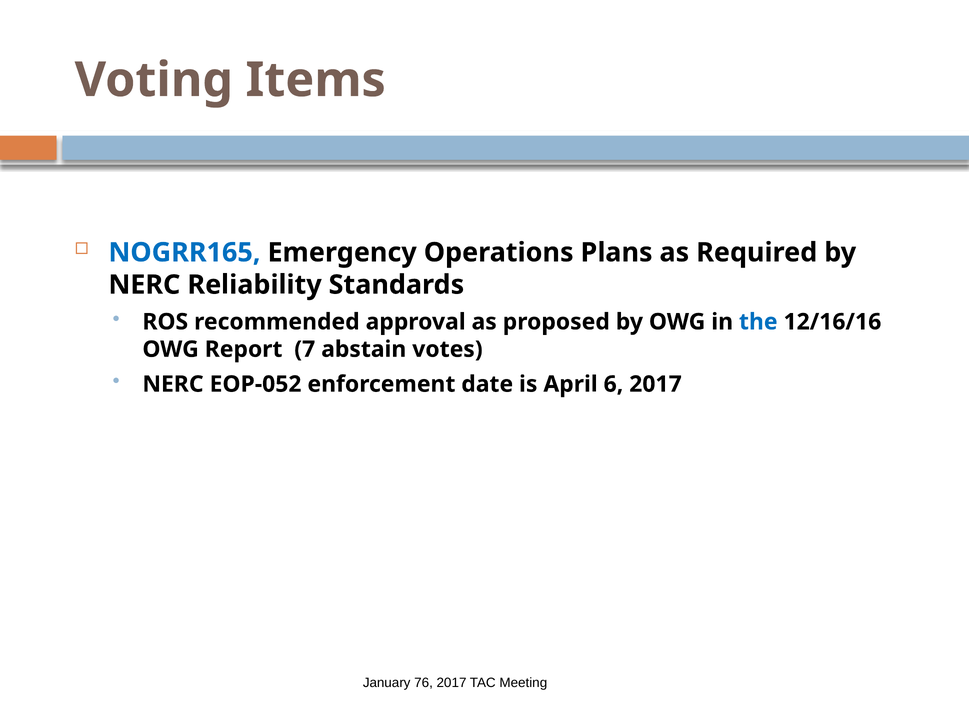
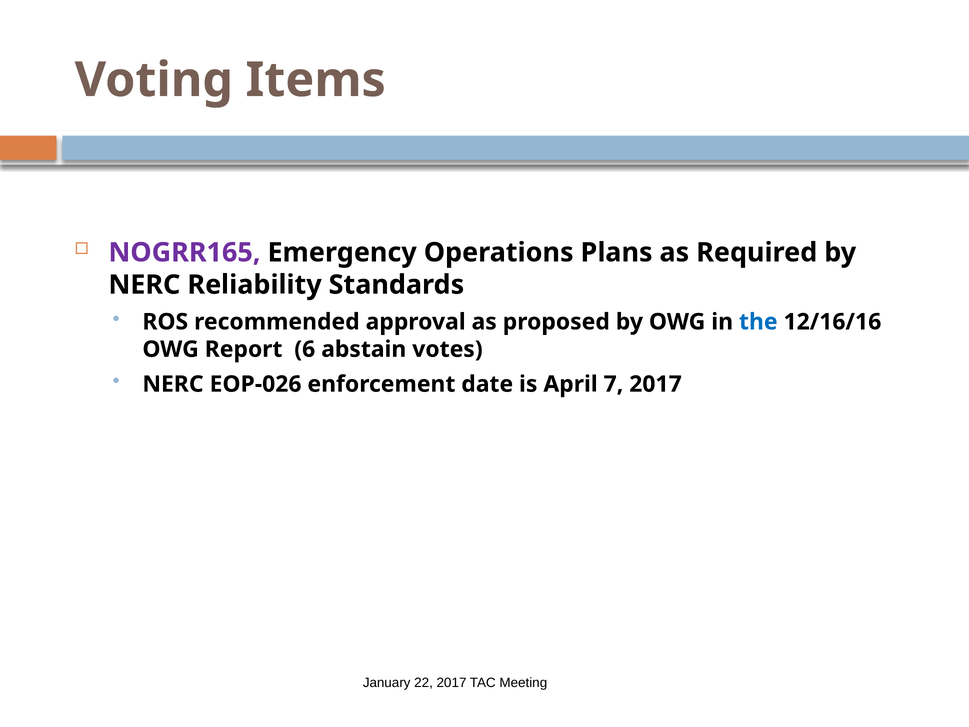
NOGRR165 colour: blue -> purple
7: 7 -> 6
EOP-052: EOP-052 -> EOP-026
6: 6 -> 7
76: 76 -> 22
